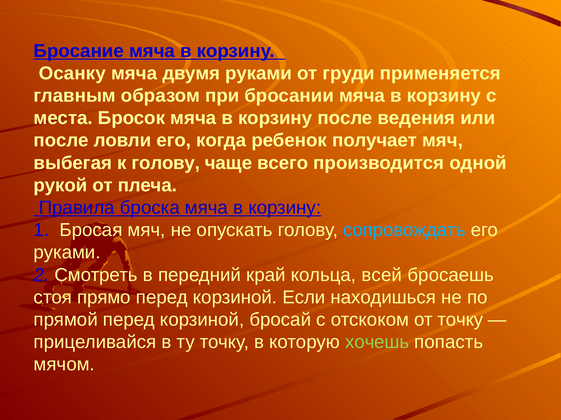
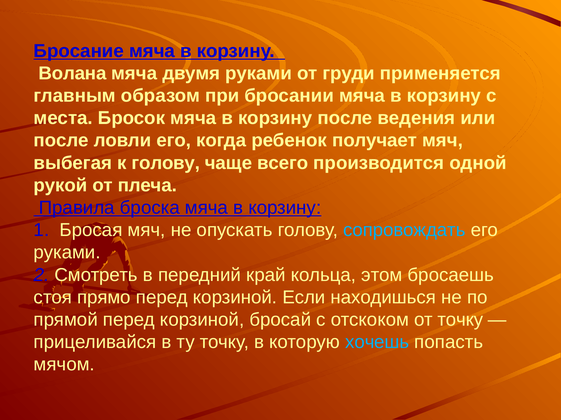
Осанку: Осанку -> Волана
всей: всей -> этом
хочешь colour: light green -> light blue
